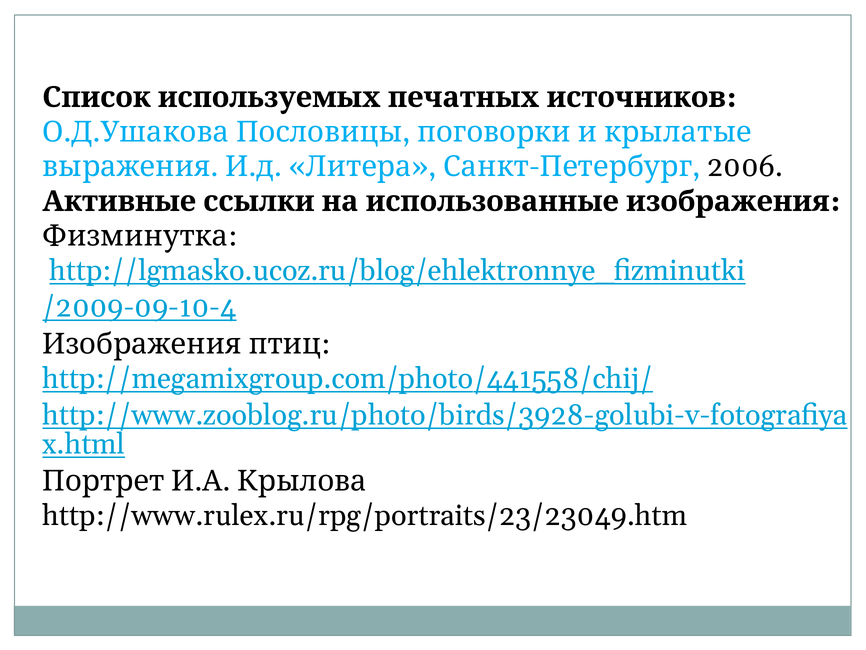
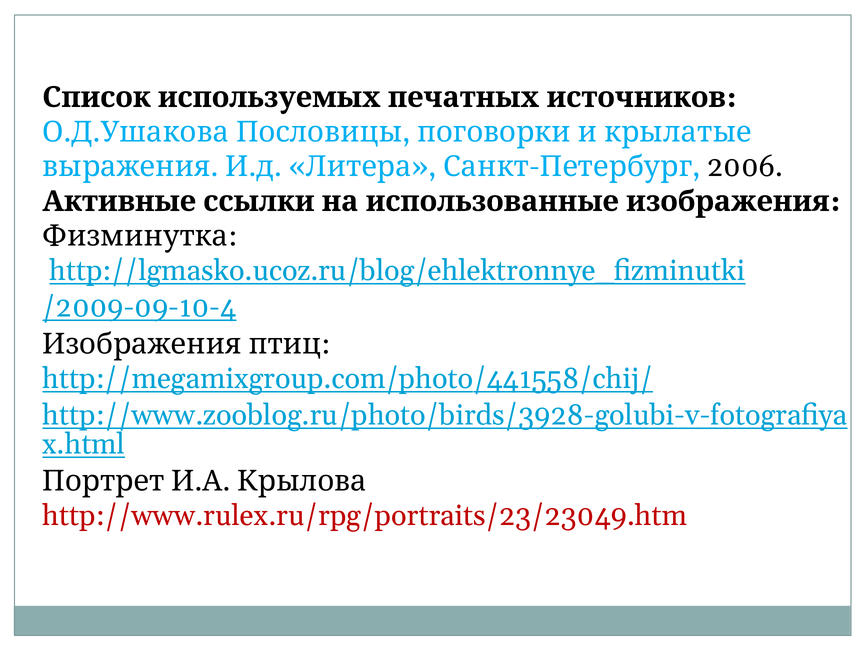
http://www.rulex.ru/rpg/portraits/23/23049.htm colour: black -> red
